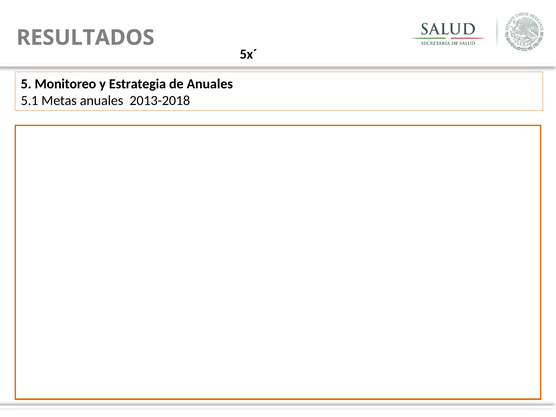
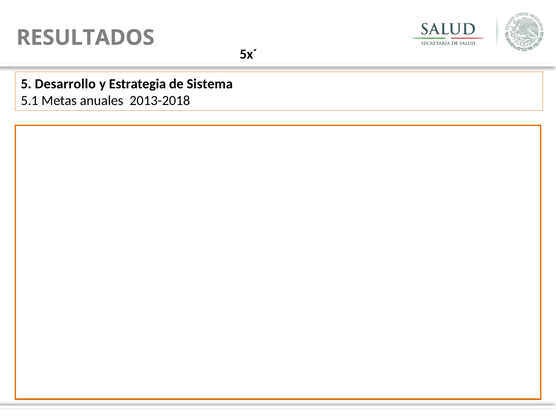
Monitoreo: Monitoreo -> Desarrollo
de Anuales: Anuales -> Sistema
